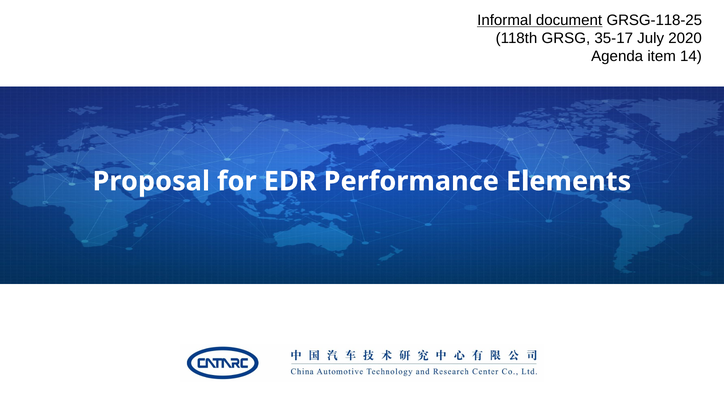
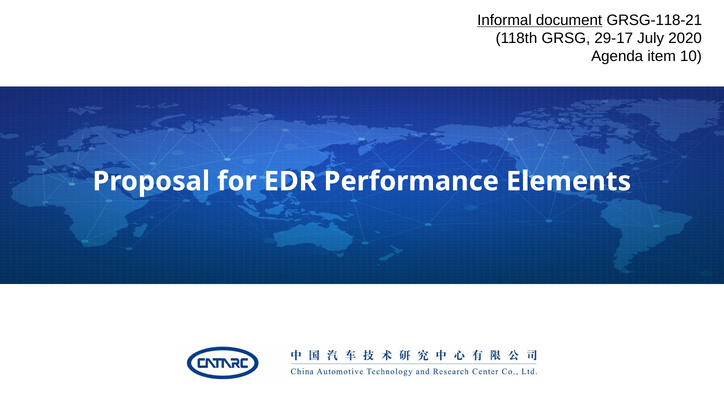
GRSG-118-25: GRSG-118-25 -> GRSG-118-21
35-17: 35-17 -> 29-17
14: 14 -> 10
